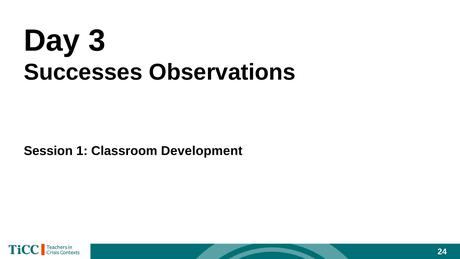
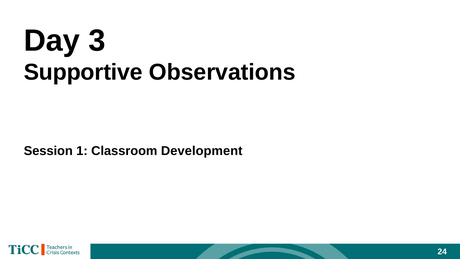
Successes: Successes -> Supportive
